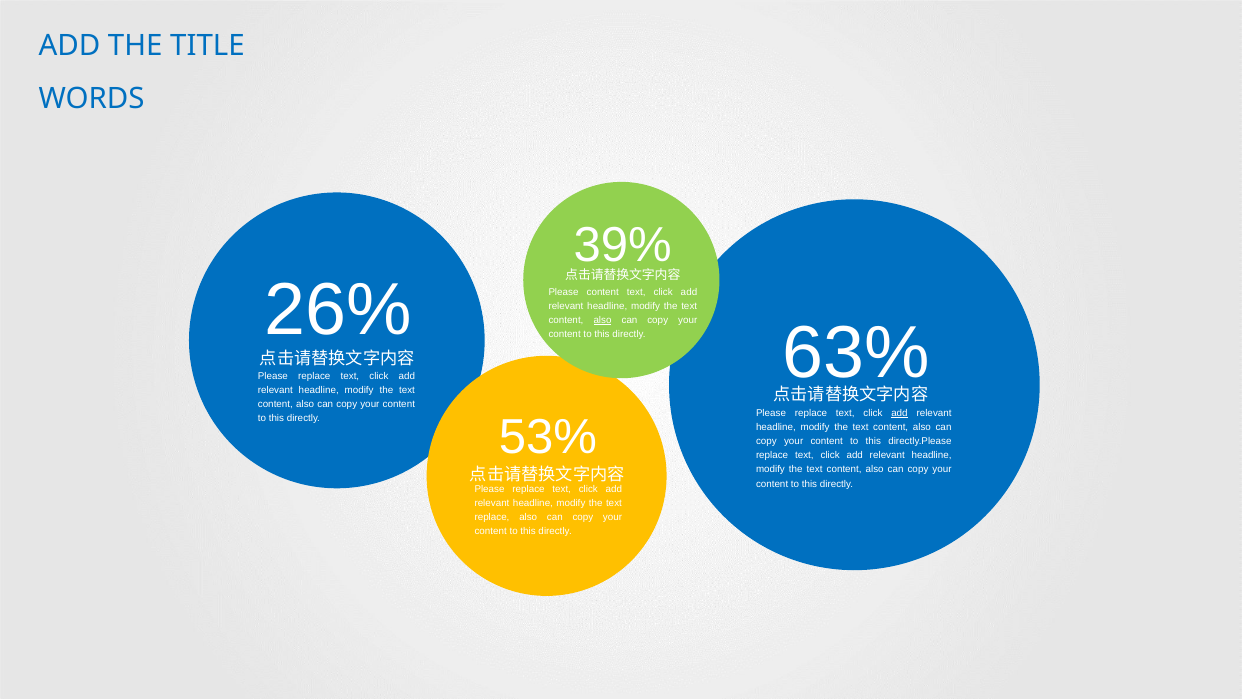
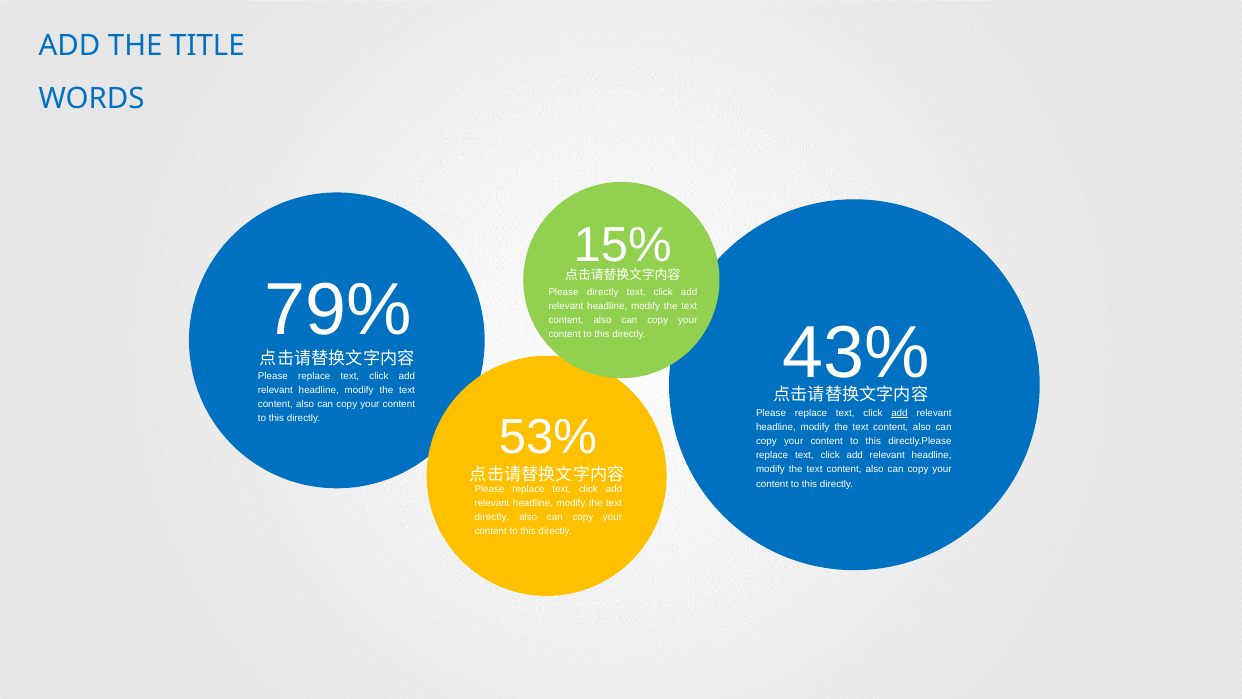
39%: 39% -> 15%
26%: 26% -> 79%
Please content: content -> directly
also at (603, 320) underline: present -> none
63%: 63% -> 43%
replace at (492, 517): replace -> directly
